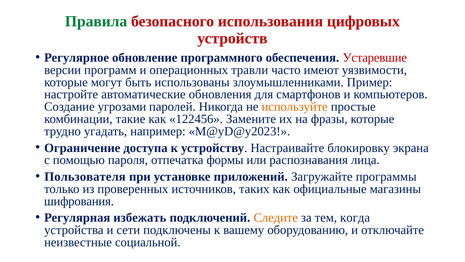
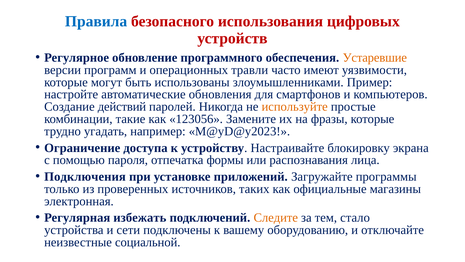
Правила colour: green -> blue
Устаревшие colour: red -> orange
угрозами: угрозами -> действий
122456: 122456 -> 123056
Пользователя: Пользователя -> Подключения
шифрования: шифрования -> электронная
когда: когда -> стало
